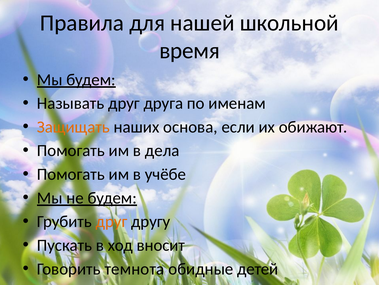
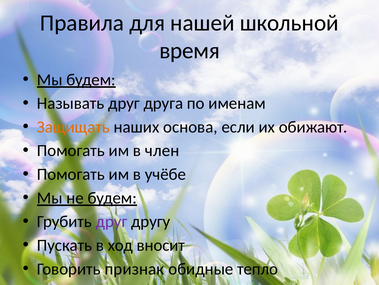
дела: дела -> член
друг at (112, 221) colour: orange -> purple
темнота: темнота -> признак
детей: детей -> тепло
